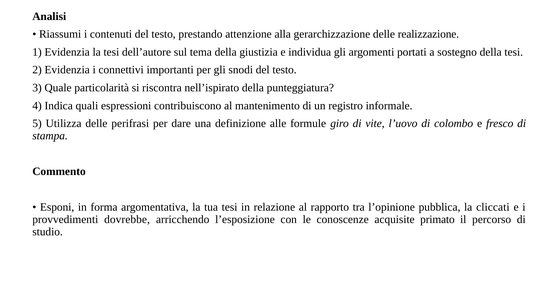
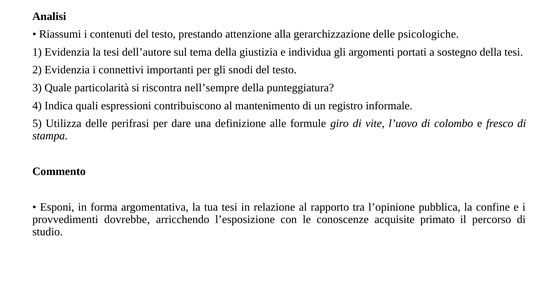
realizzazione: realizzazione -> psicologiche
nell’ispirato: nell’ispirato -> nell’sempre
cliccati: cliccati -> confine
